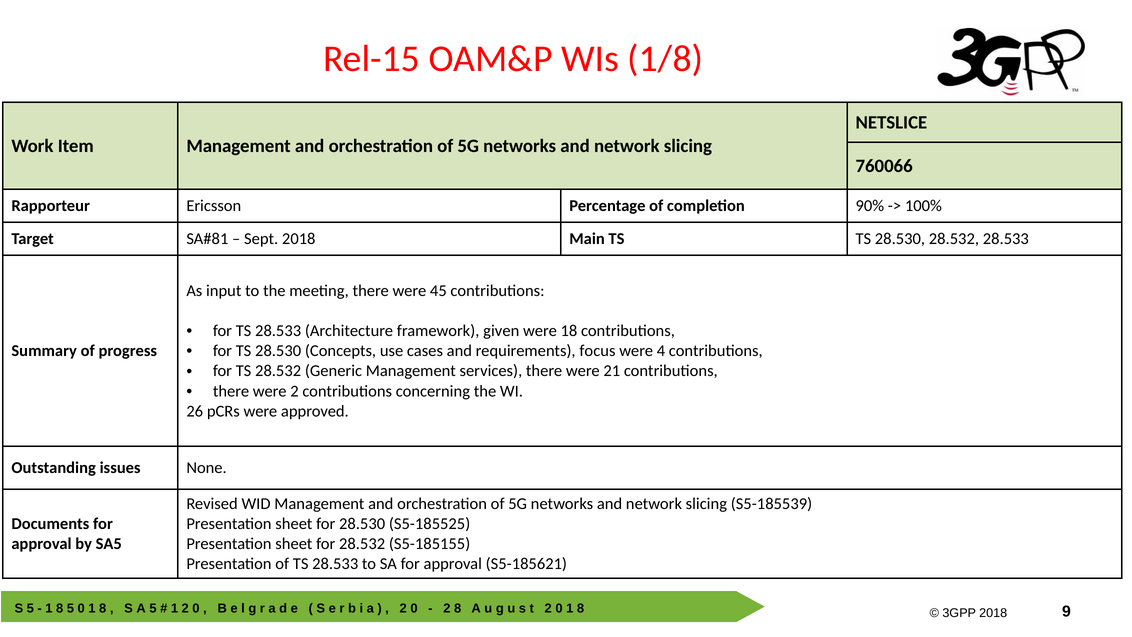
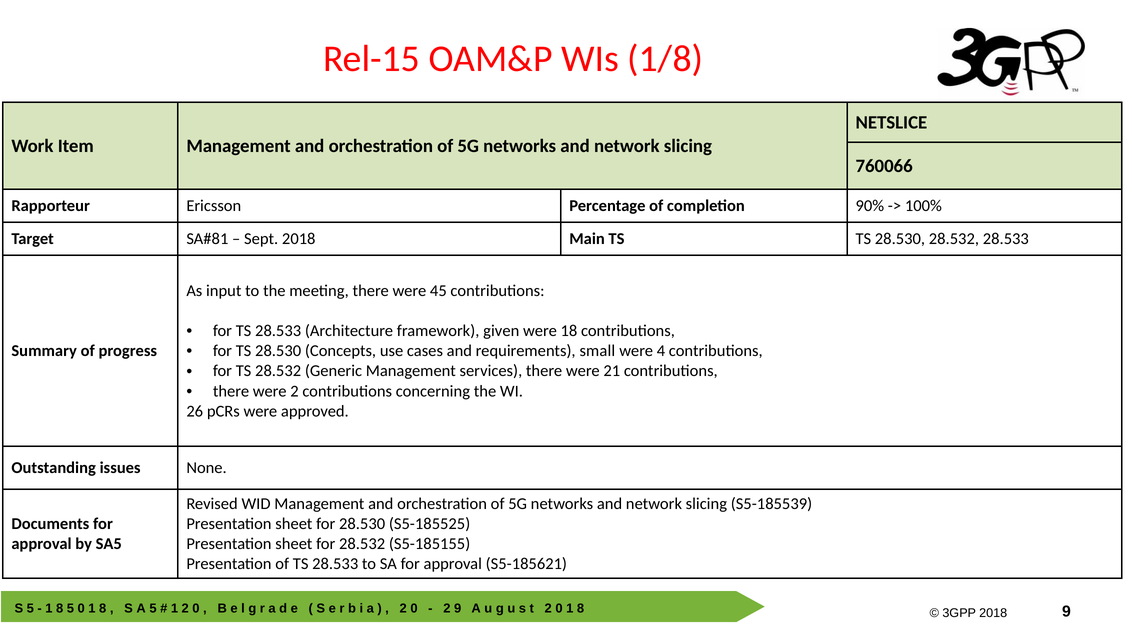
focus: focus -> small
2 8: 8 -> 9
